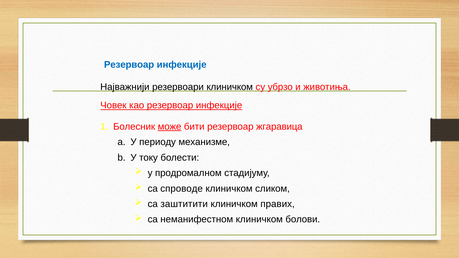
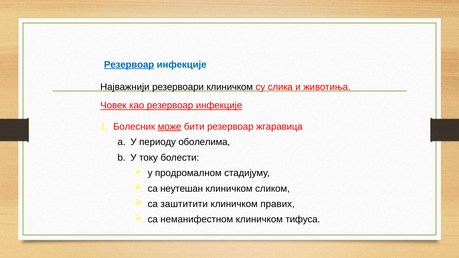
Резервоар at (129, 65) underline: none -> present
убрзо: убрзо -> слика
механизме: механизме -> оболелима
спроводе: спроводе -> неутешан
болови: болови -> тифуса
